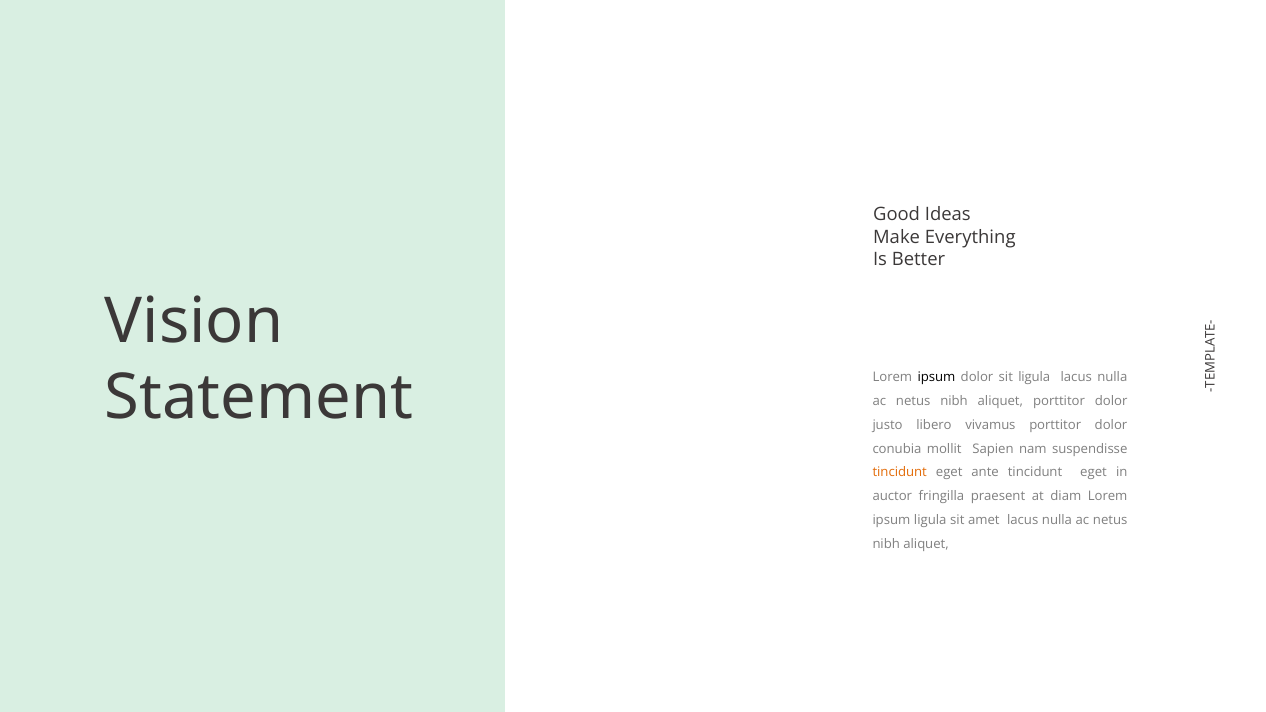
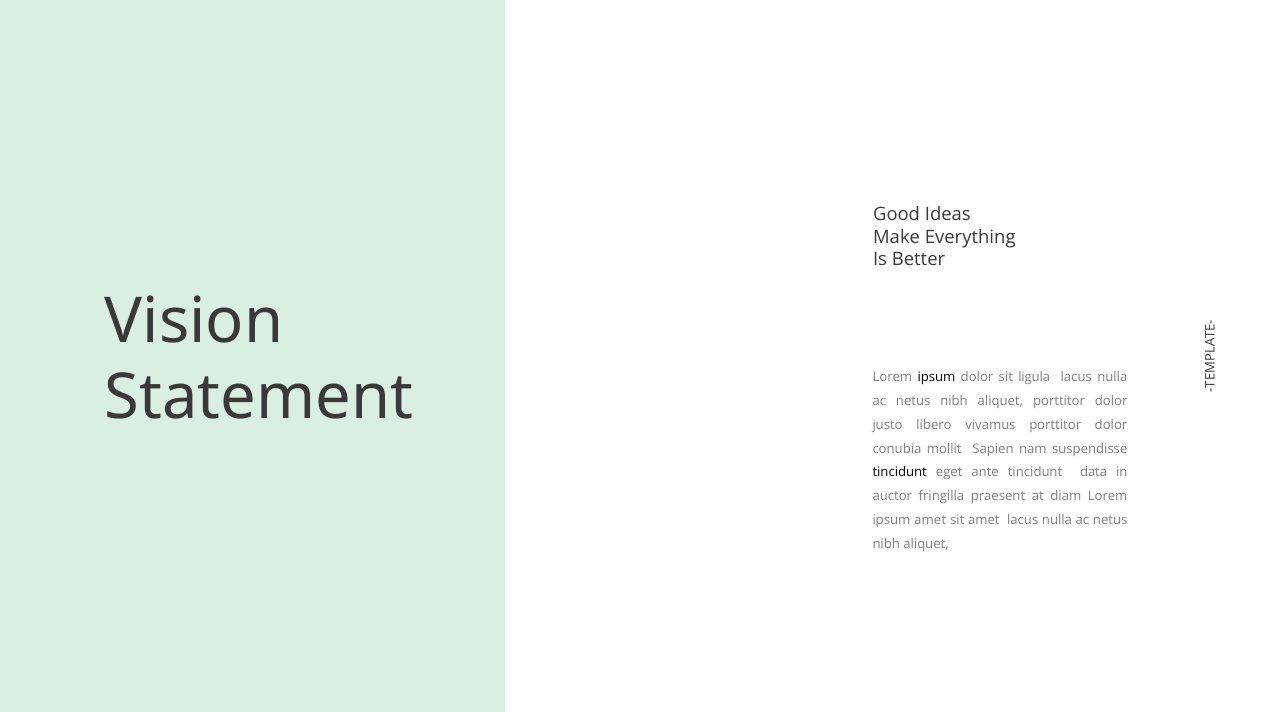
tincidunt at (900, 473) colour: orange -> black
ante tincidunt eget: eget -> data
ipsum ligula: ligula -> amet
